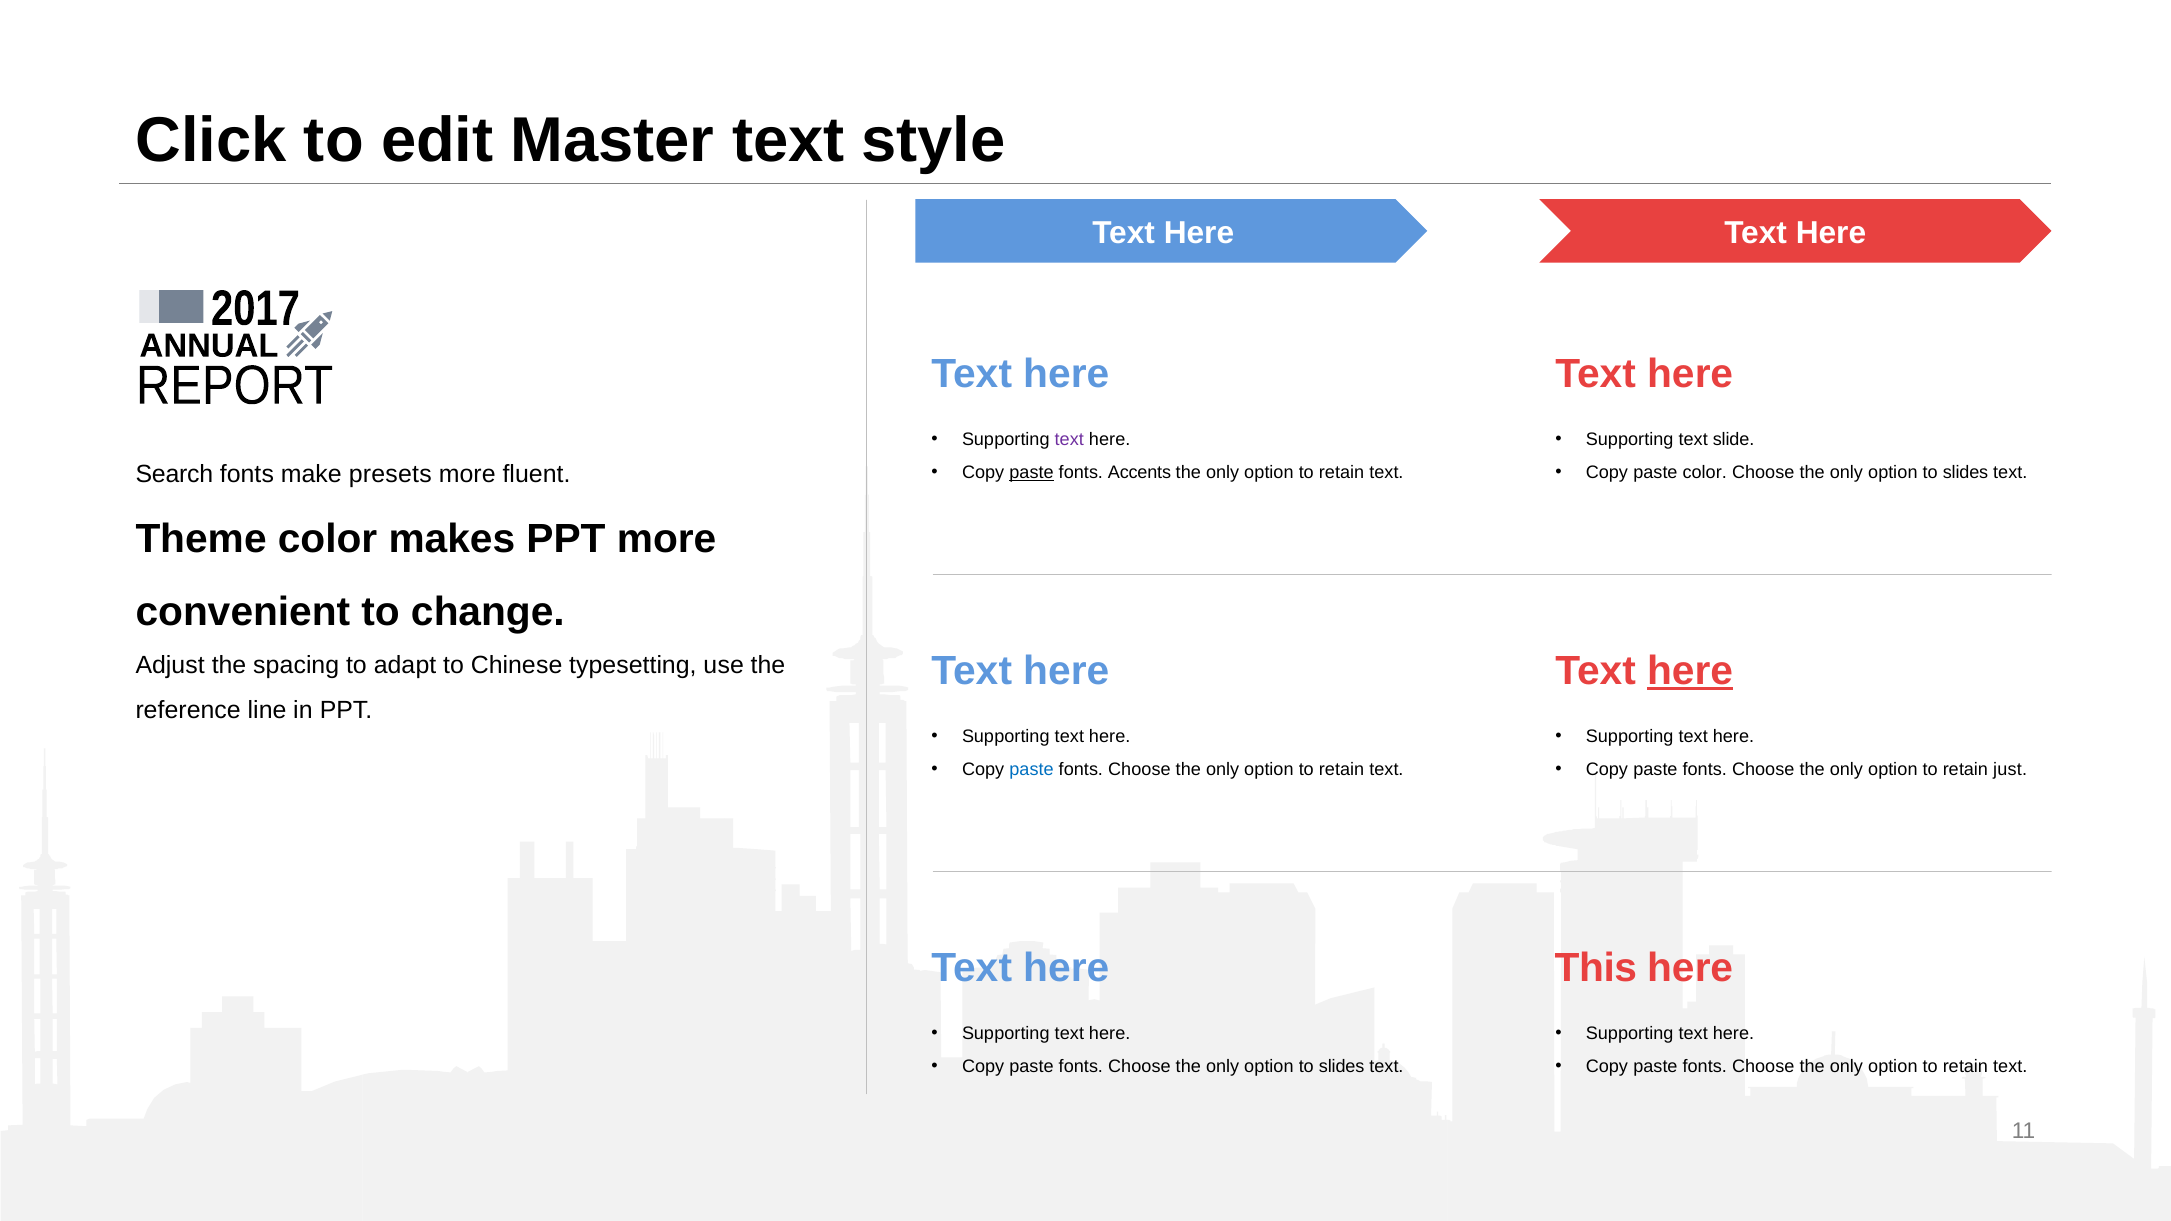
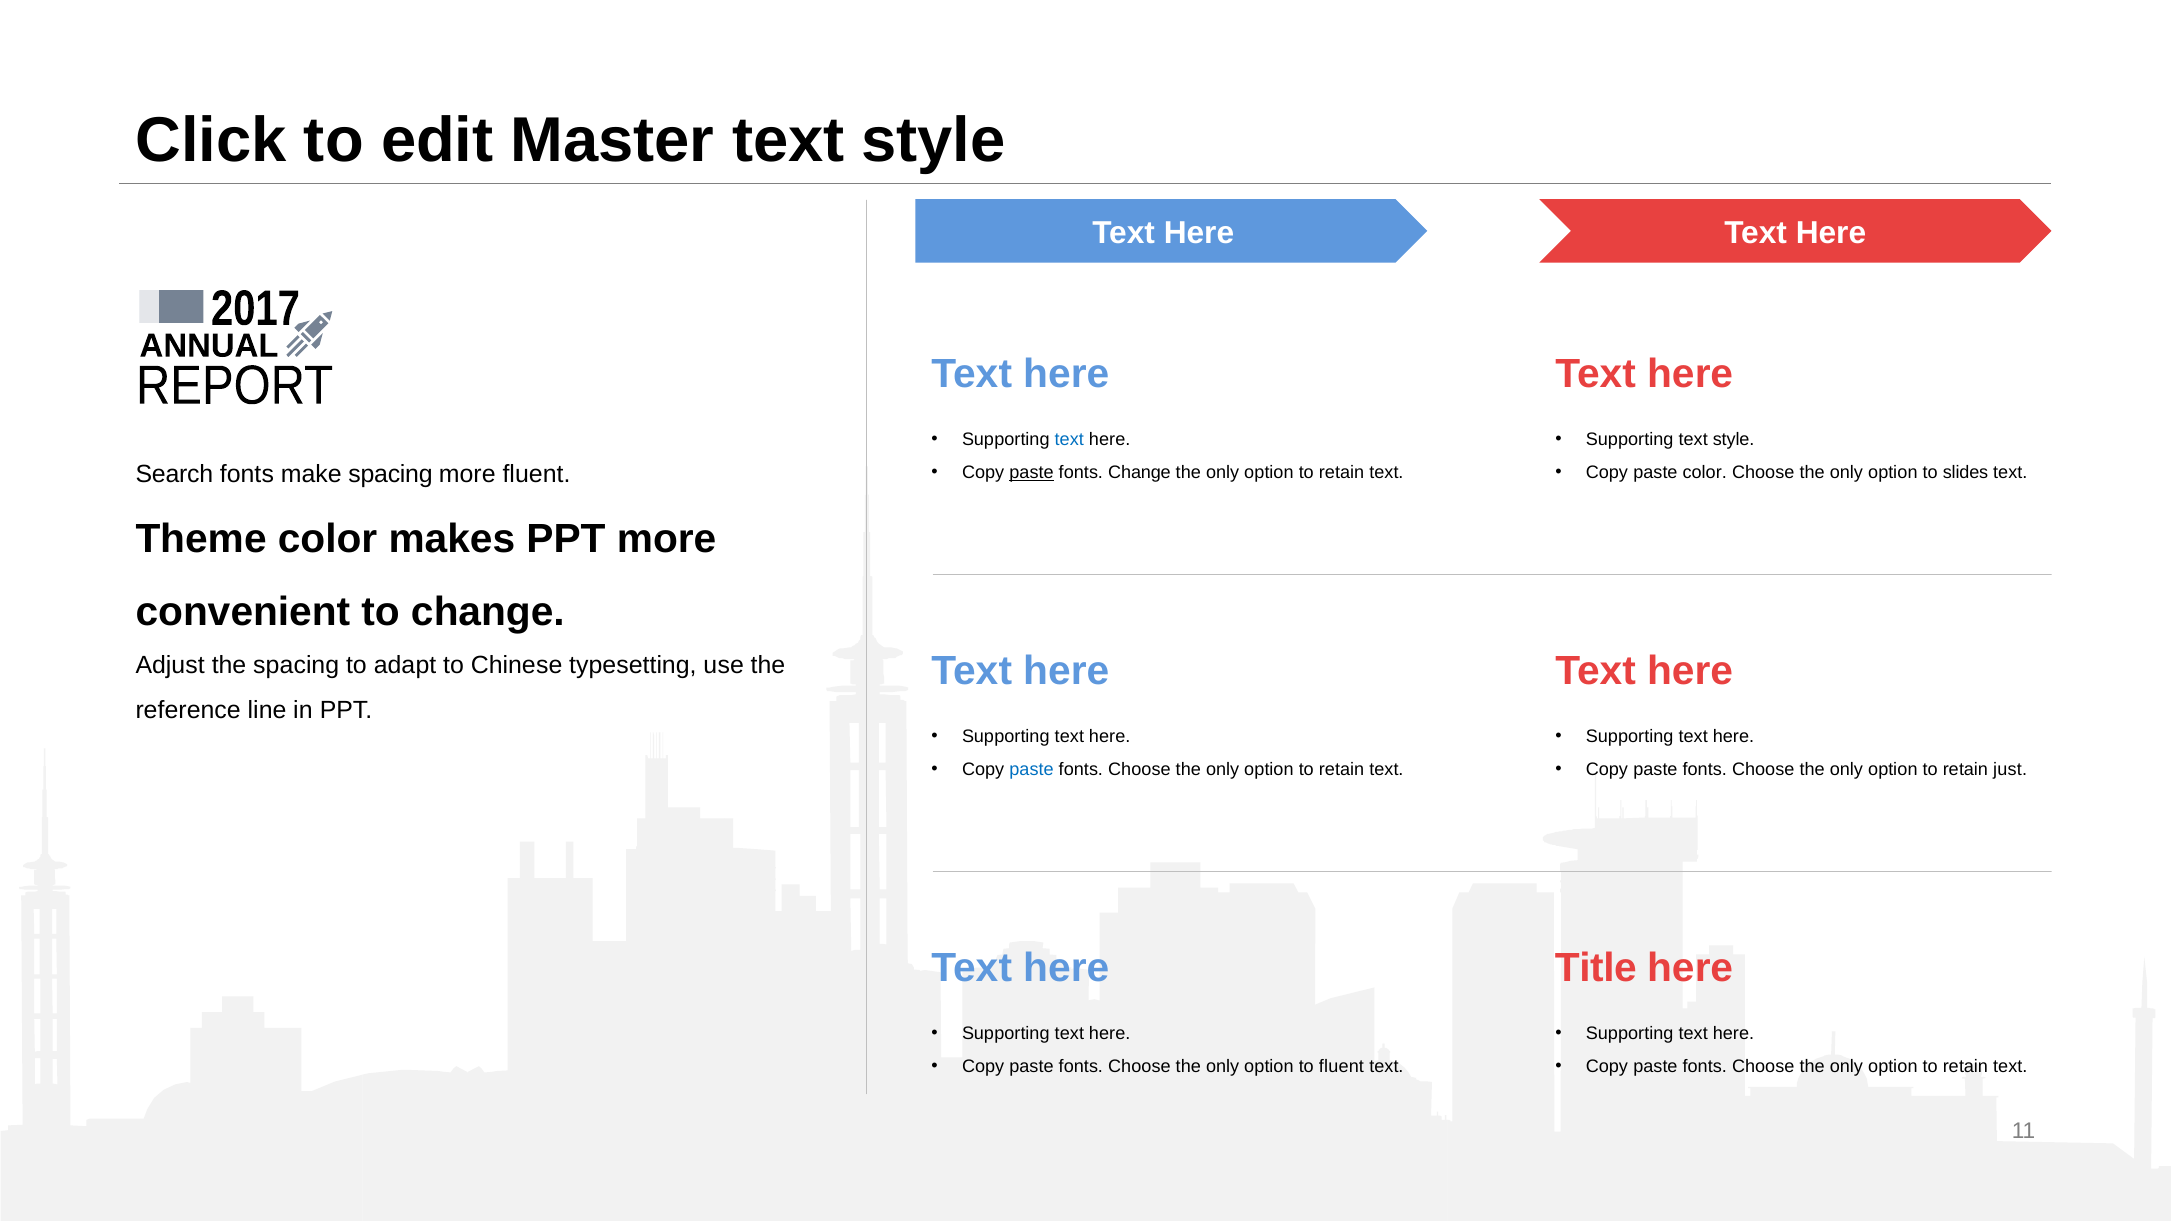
text at (1069, 440) colour: purple -> blue
Supporting text slide: slide -> style
make presets: presets -> spacing
fonts Accents: Accents -> Change
here at (1690, 671) underline: present -> none
This: This -> Title
slides at (1342, 1067): slides -> fluent
